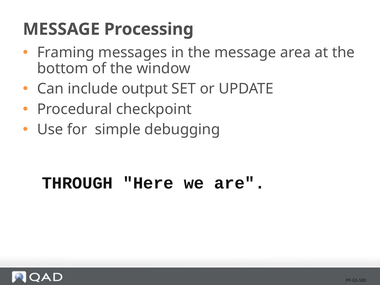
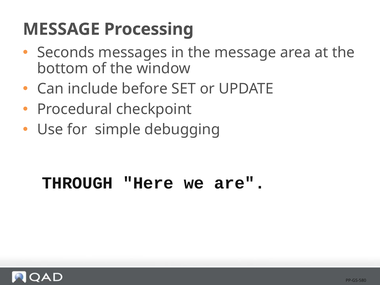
Framing: Framing -> Seconds
output: output -> before
